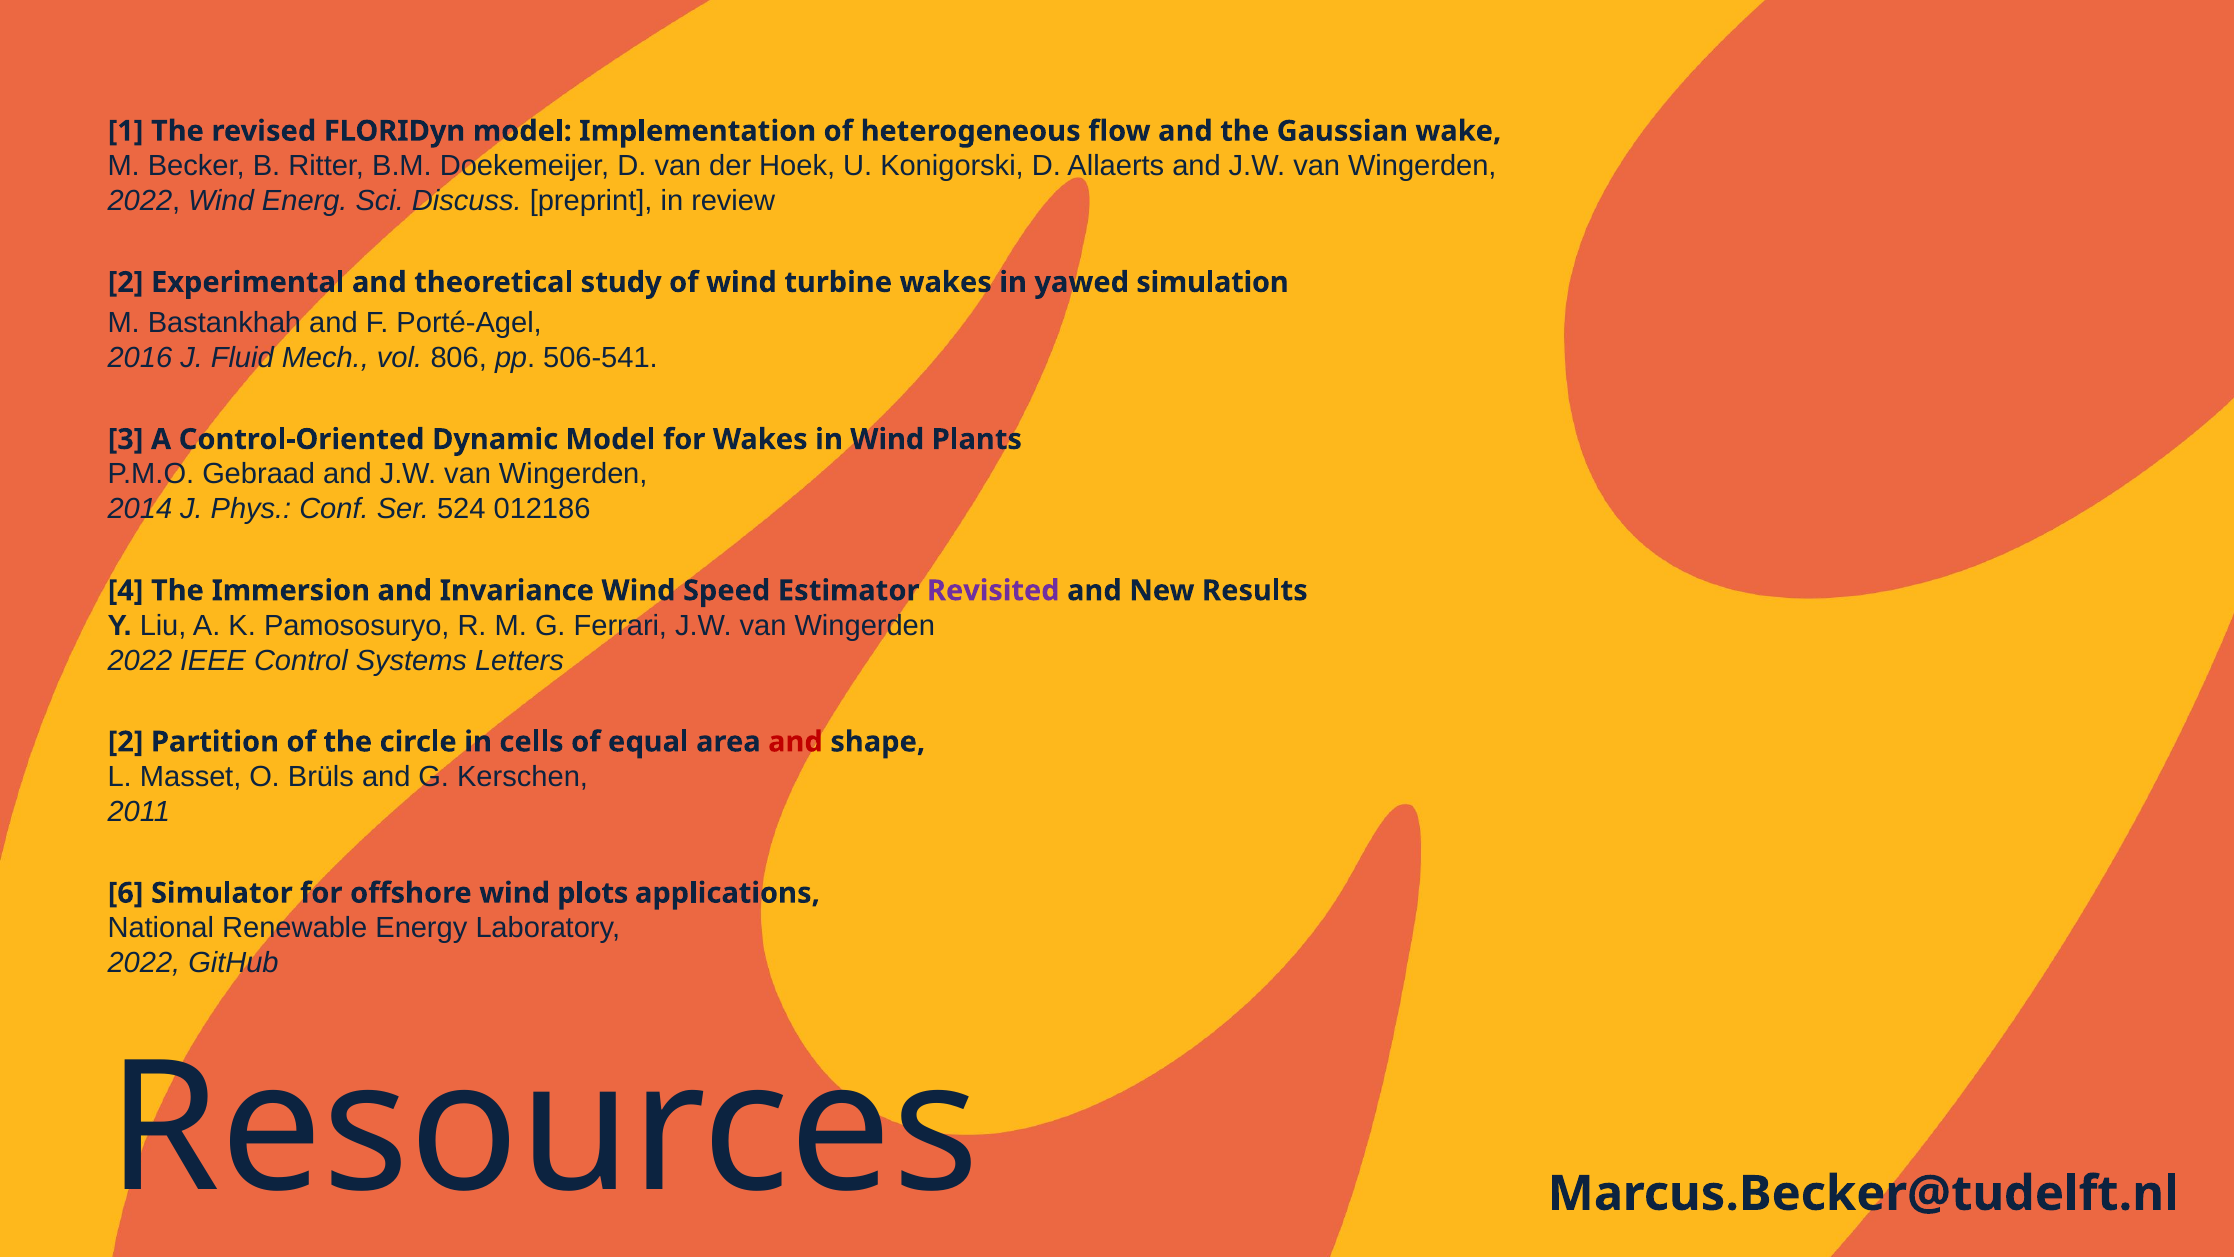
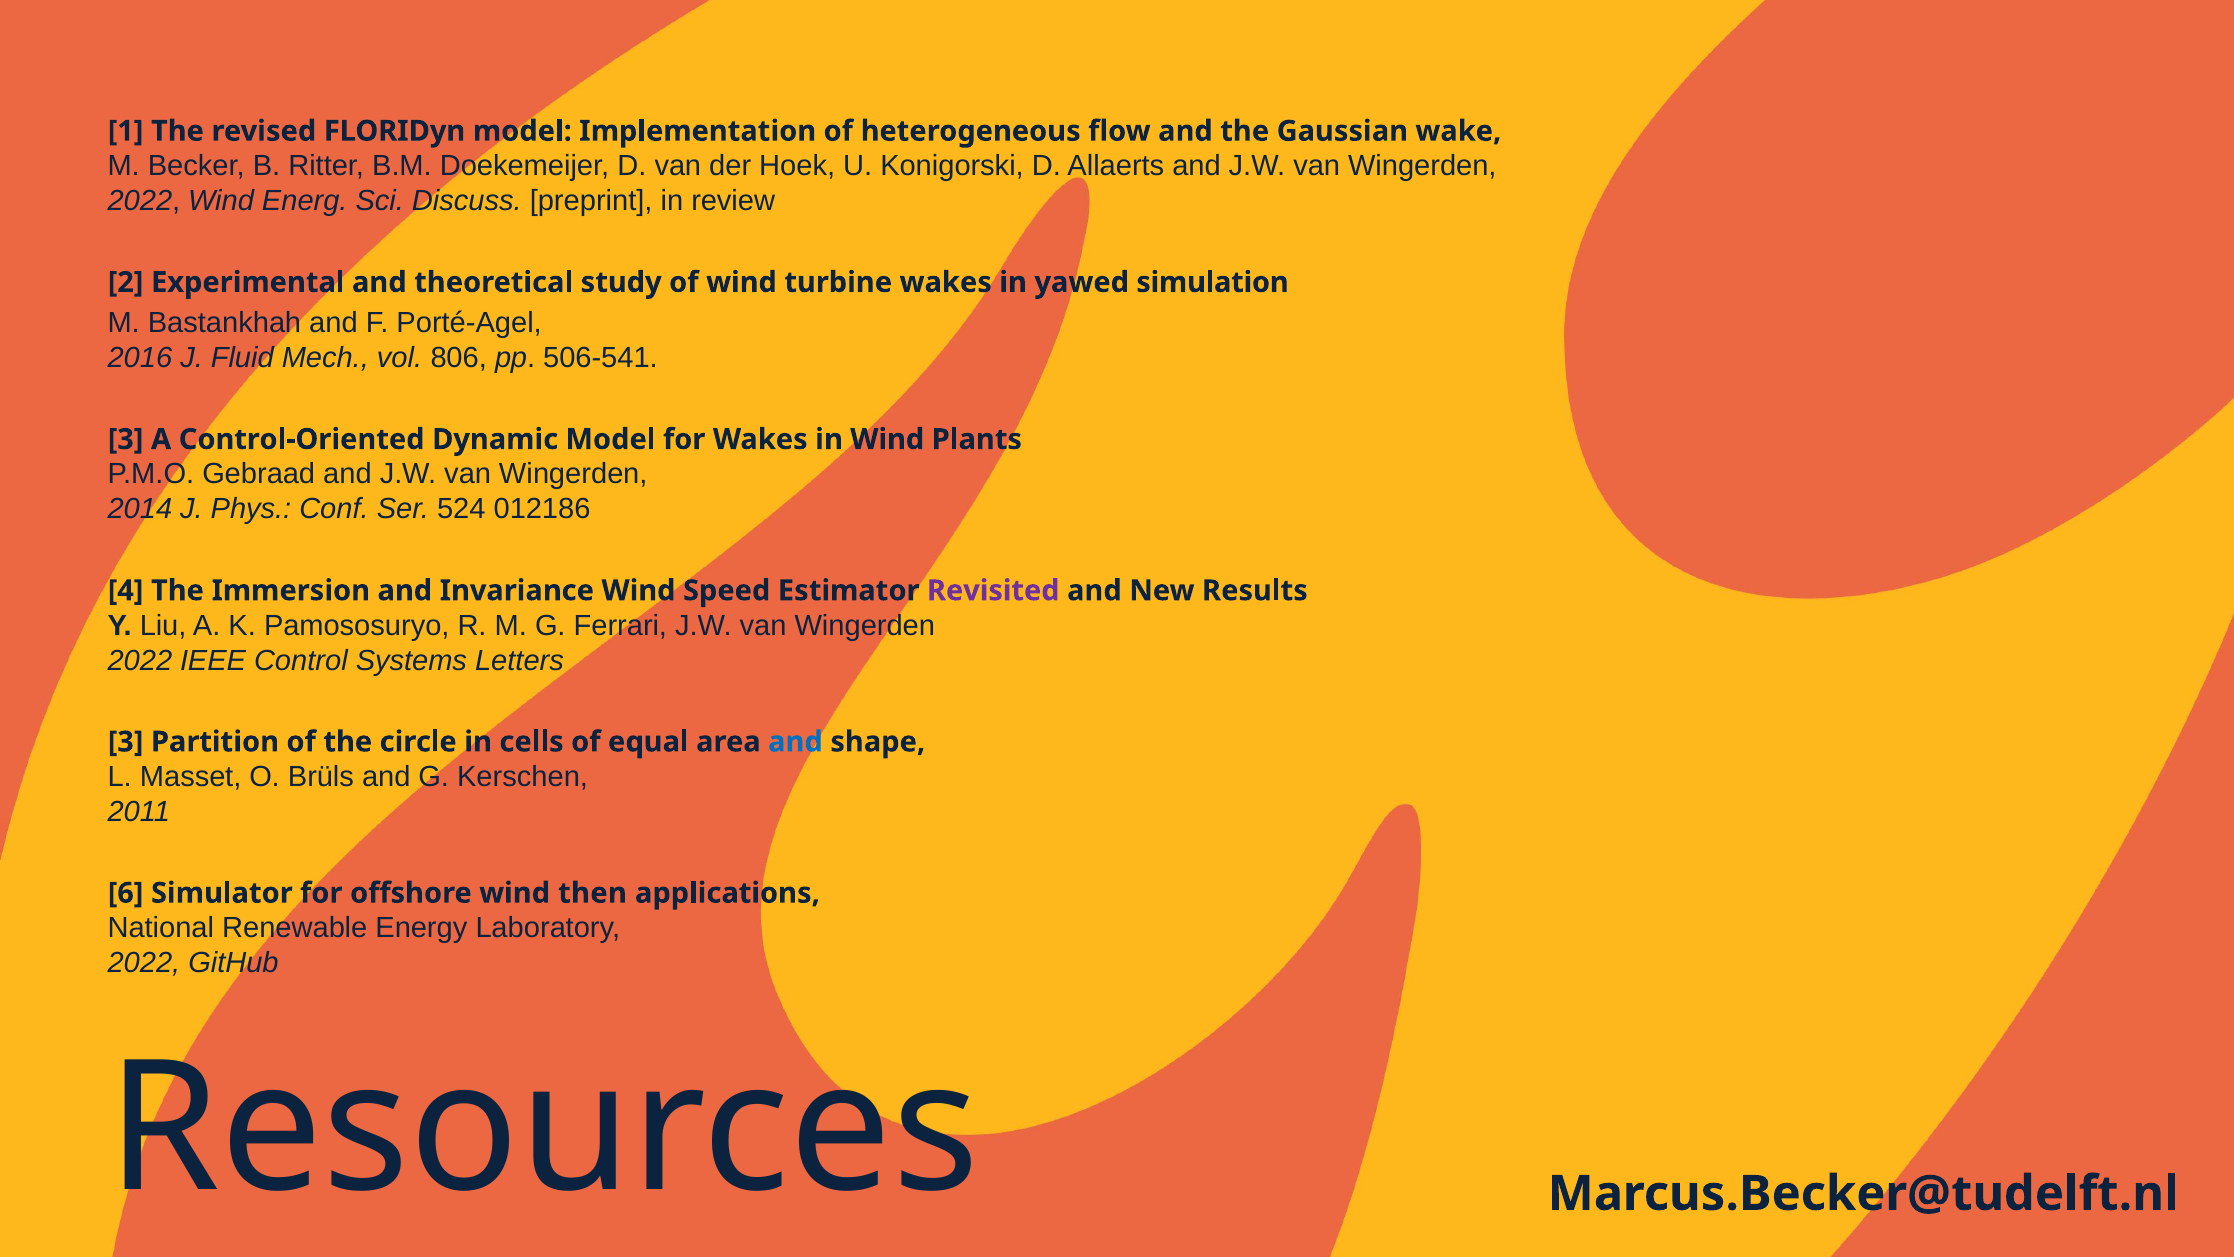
2 at (126, 742): 2 -> 3
and at (795, 742) colour: red -> blue
plots: plots -> then
